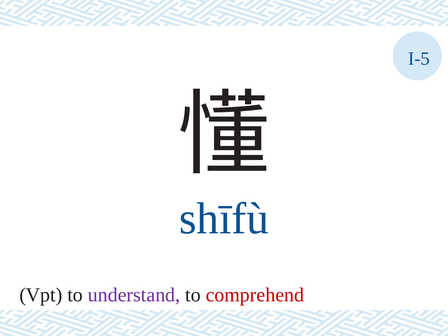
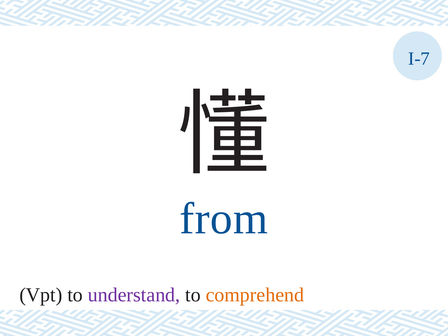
I-5: I-5 -> I-7
shīfù: shīfù -> from
comprehend colour: red -> orange
